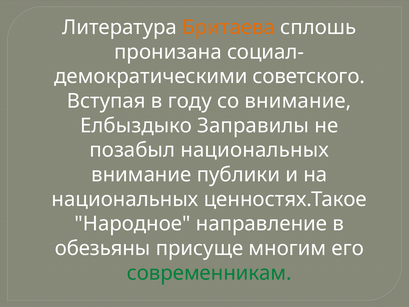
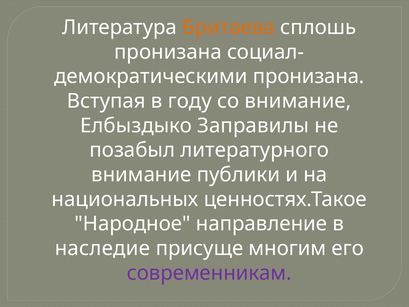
советского at (309, 76): советского -> пронизана
позабыл национальных: национальных -> литературного
обезьяны: обезьяны -> наследие
современникам colour: green -> purple
